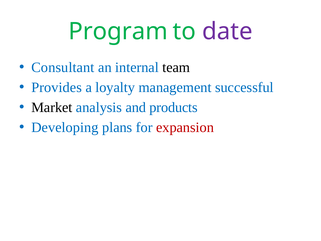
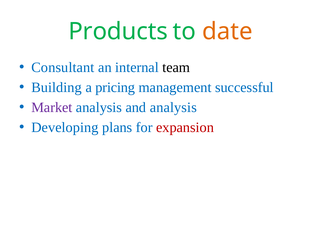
Program: Program -> Products
date colour: purple -> orange
Provides: Provides -> Building
loyalty: loyalty -> pricing
Market colour: black -> purple
and products: products -> analysis
